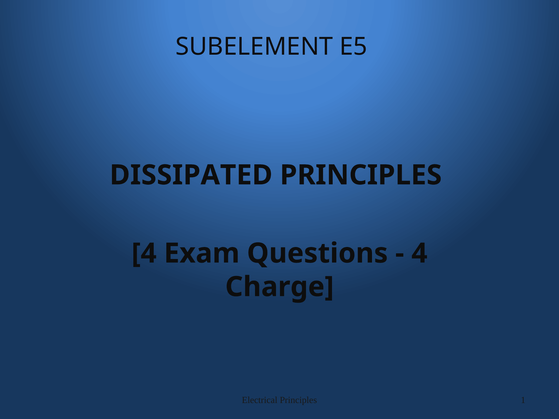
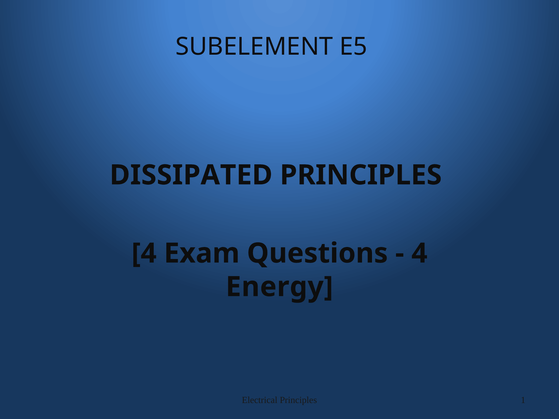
Charge: Charge -> Energy
